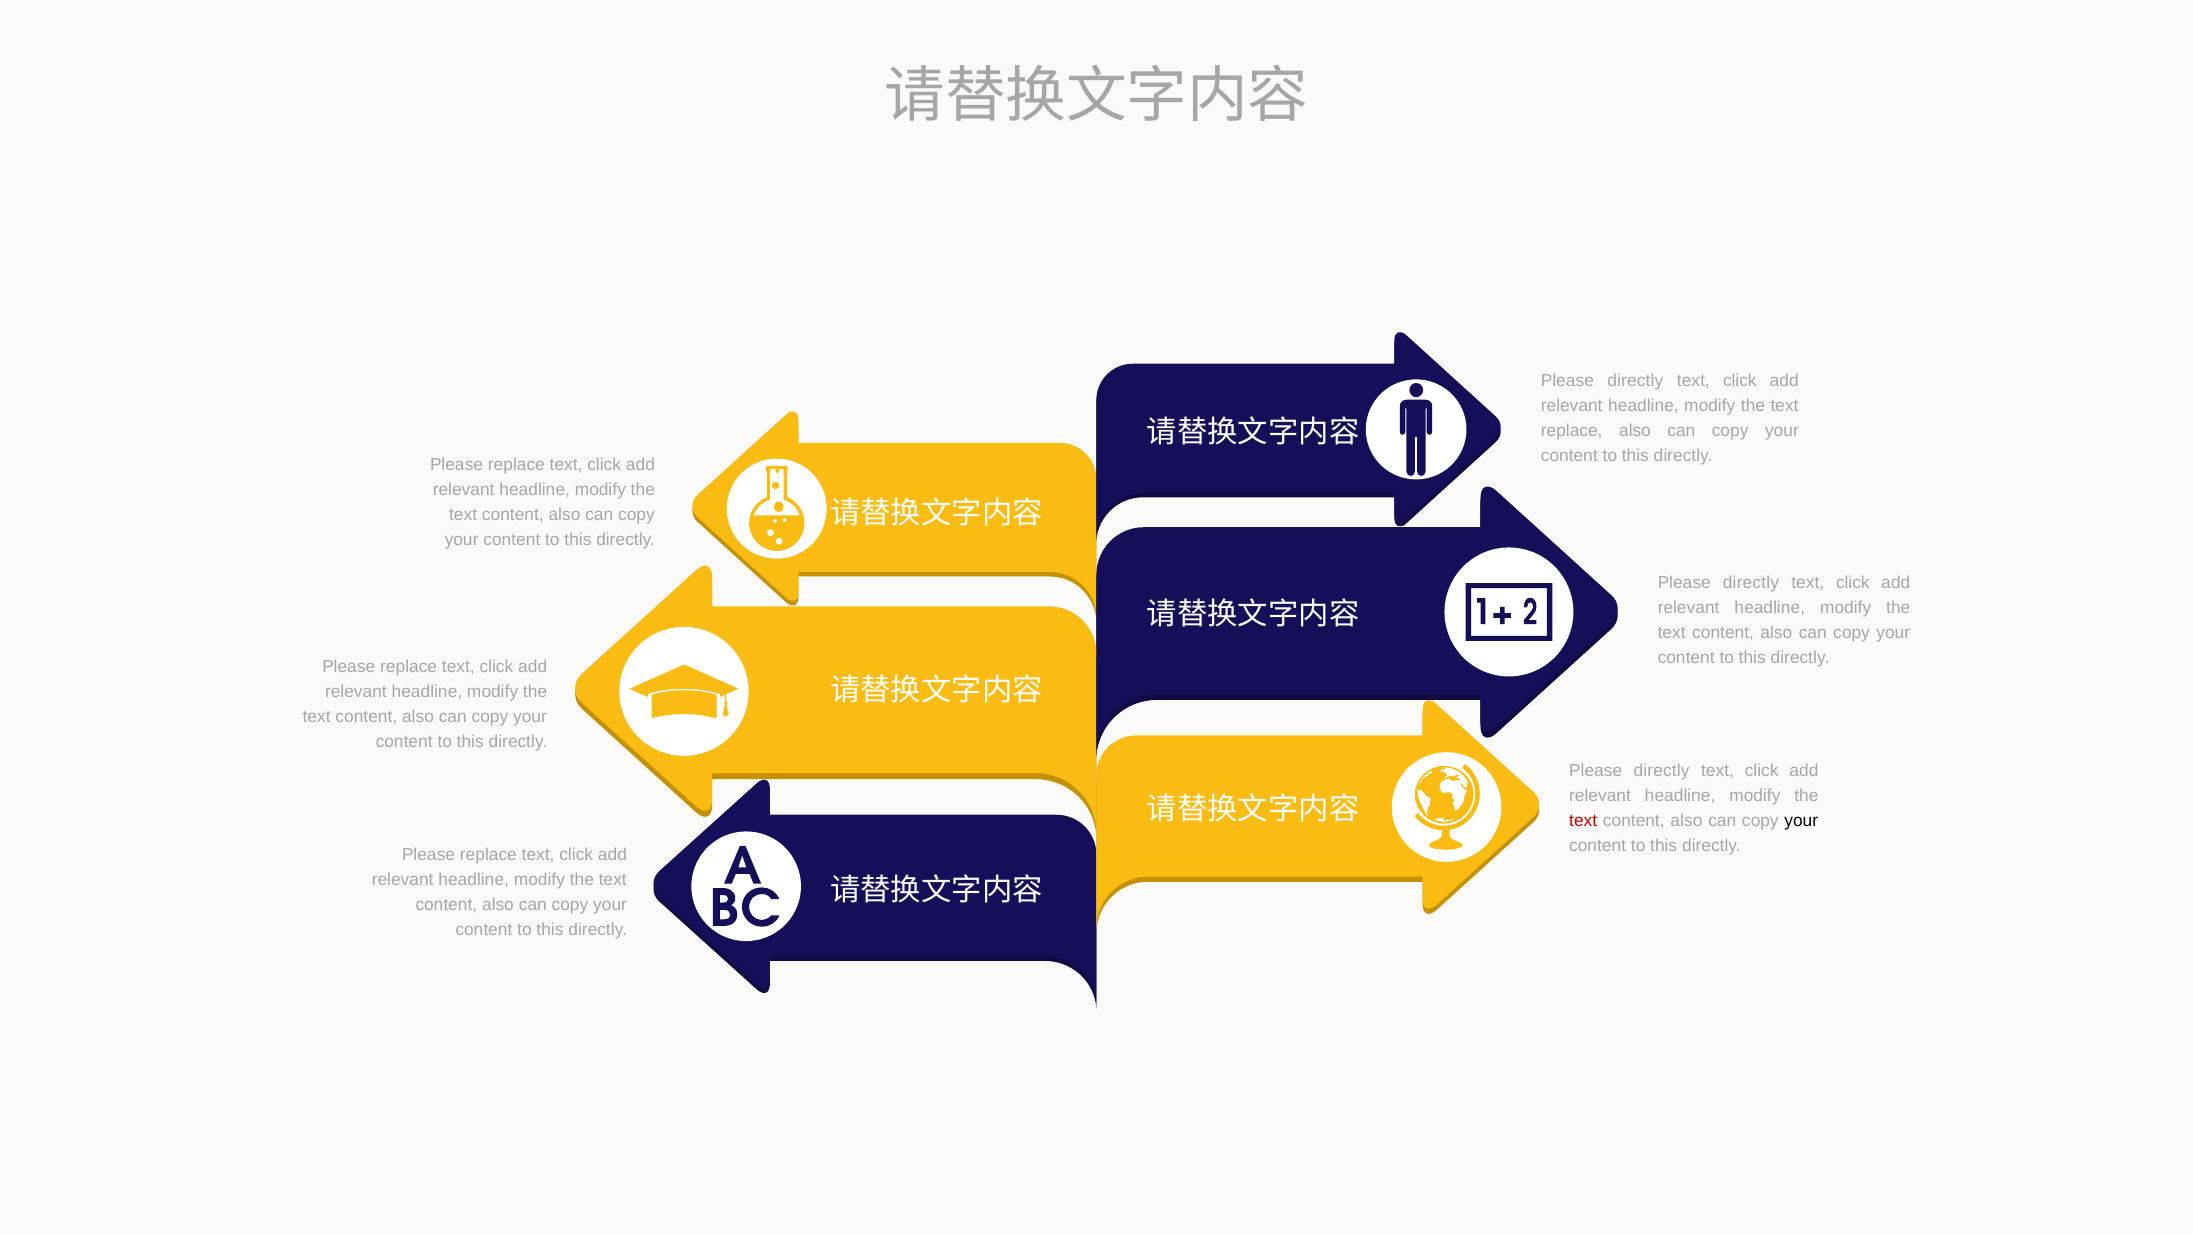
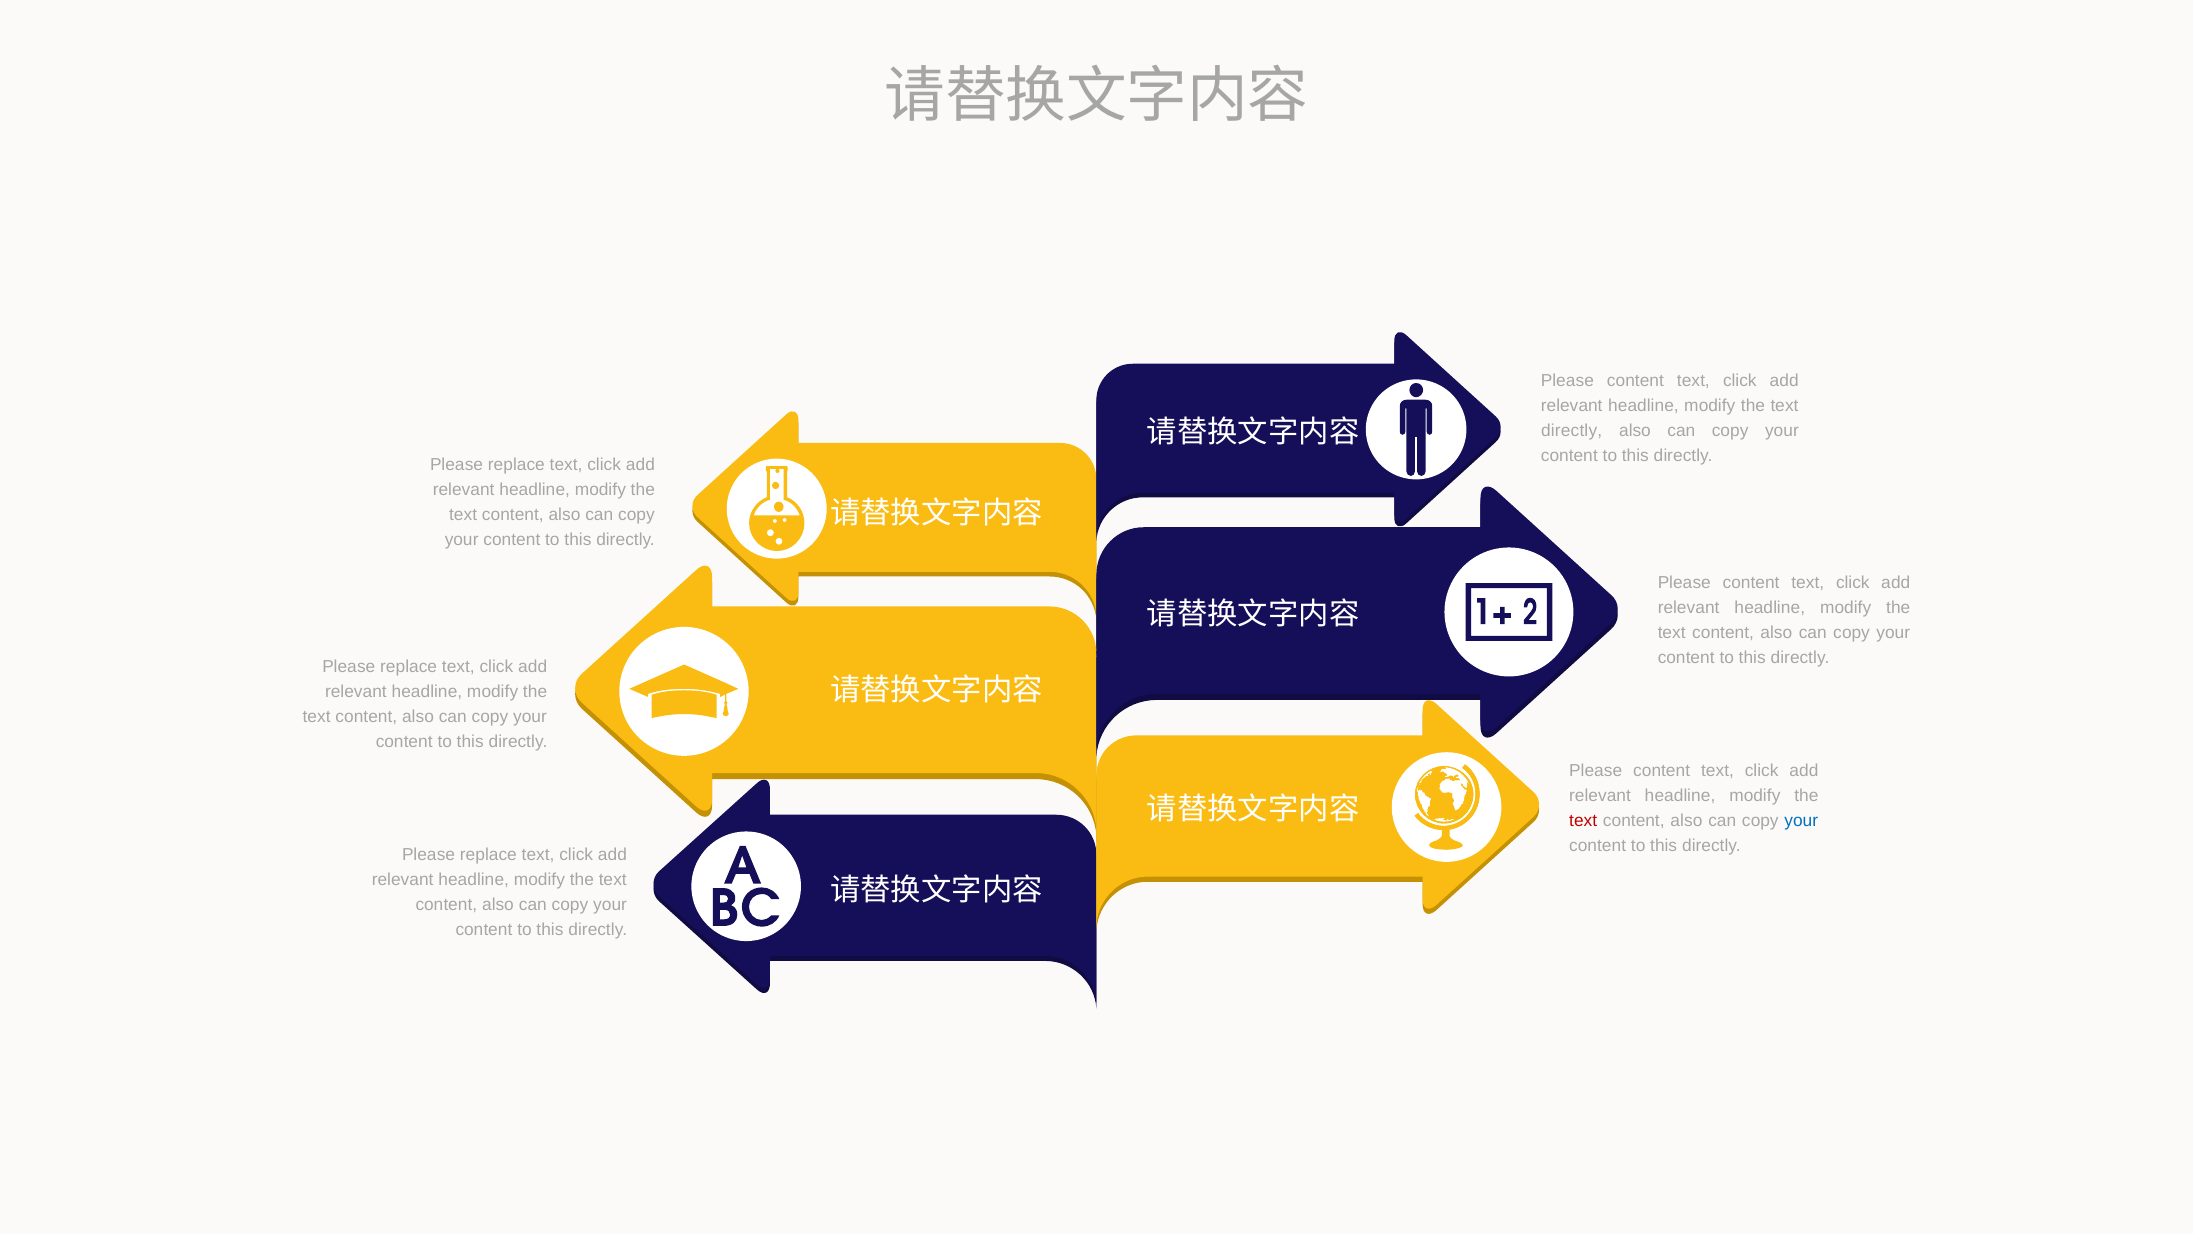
directly at (1635, 381): directly -> content
replace at (1572, 430): replace -> directly
directly at (1751, 583): directly -> content
directly at (1662, 770): directly -> content
your at (1801, 820) colour: black -> blue
